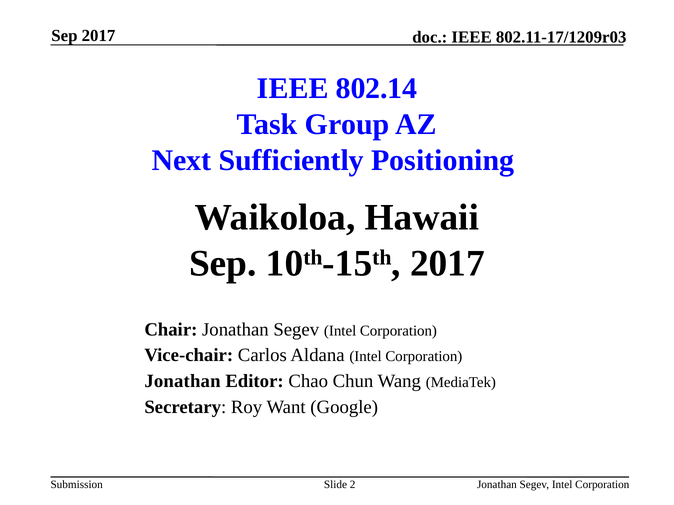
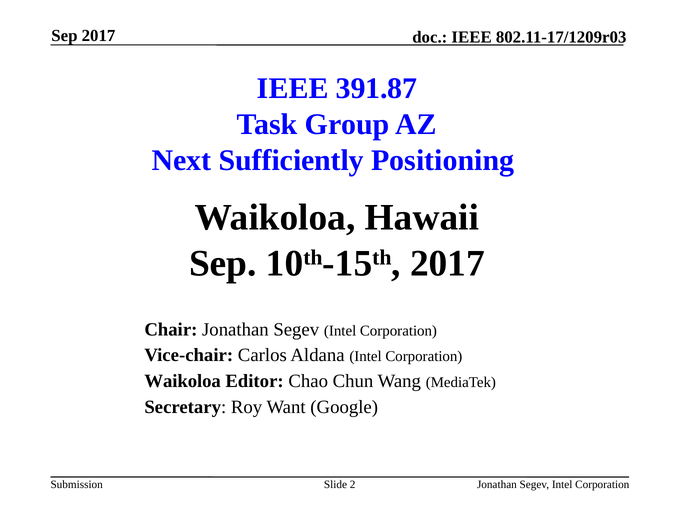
802.14: 802.14 -> 391.87
Jonathan at (182, 381): Jonathan -> Waikoloa
